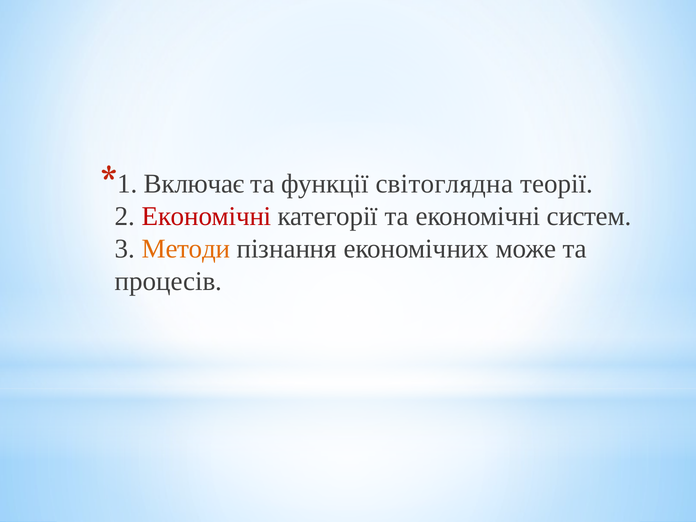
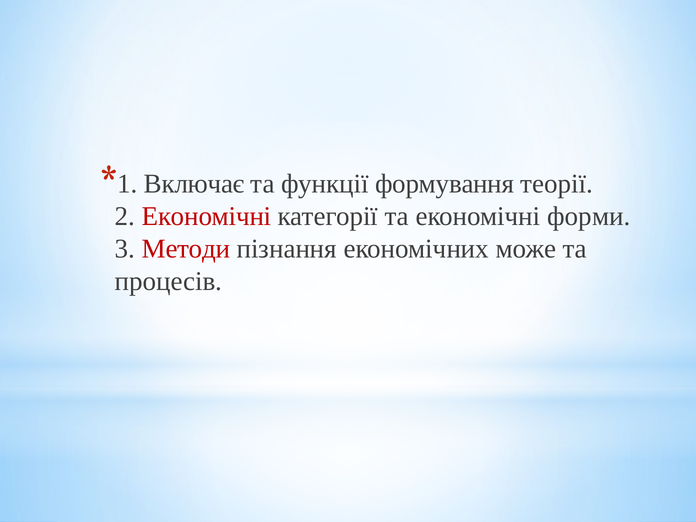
світоглядна: світоглядна -> формування
систем: систем -> форми
Методи colour: orange -> red
